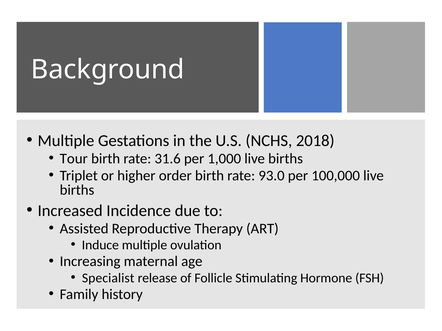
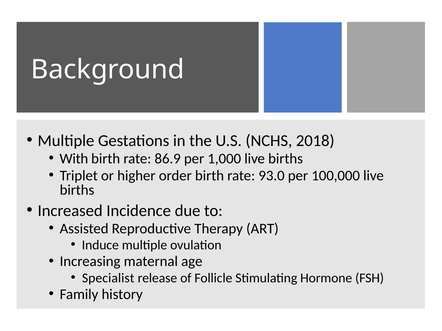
Tour: Tour -> With
31.6: 31.6 -> 86.9
